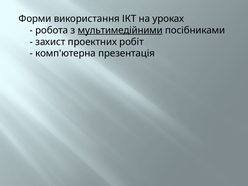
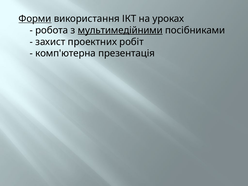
Форми underline: none -> present
